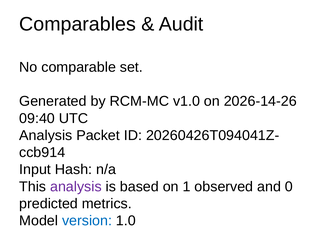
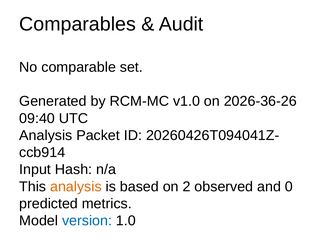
2026-14-26: 2026-14-26 -> 2026-36-26
analysis at (76, 187) colour: purple -> orange
1: 1 -> 2
